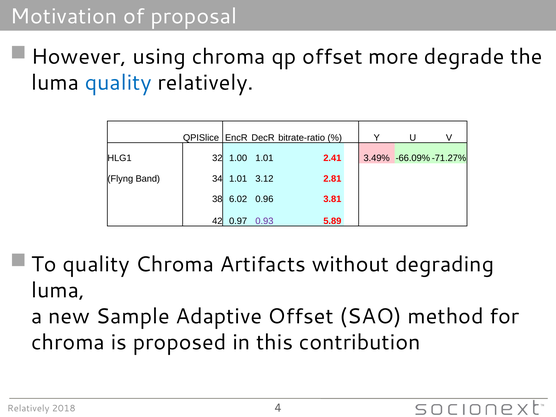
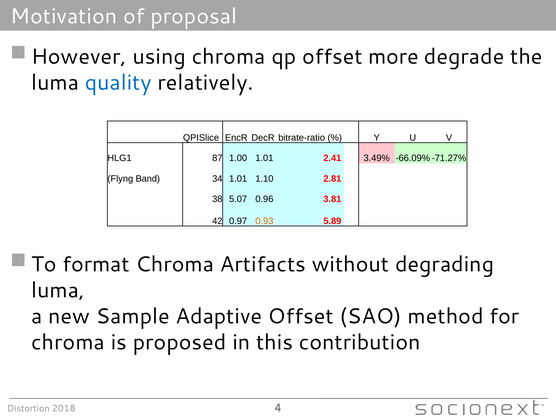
32: 32 -> 87
3.12: 3.12 -> 1.10
6.02: 6.02 -> 5.07
0.93 colour: purple -> orange
To quality: quality -> format
Relatively at (28, 408): Relatively -> Distortion
